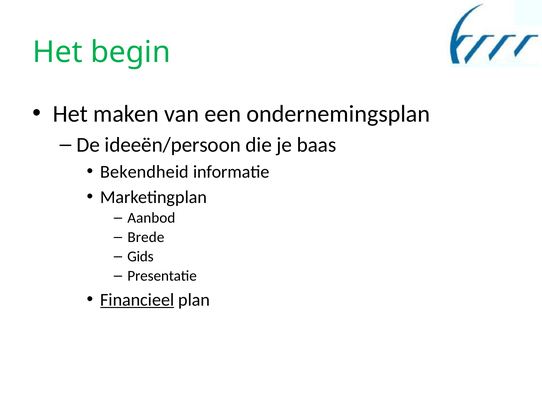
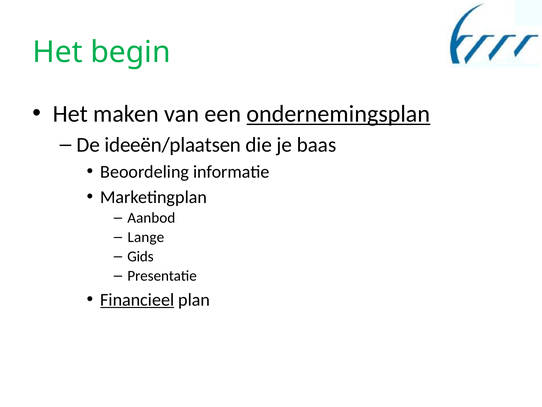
ondernemingsplan underline: none -> present
ideeën/persoon: ideeën/persoon -> ideeën/plaatsen
Bekendheid: Bekendheid -> Beoordeling
Brede: Brede -> Lange
